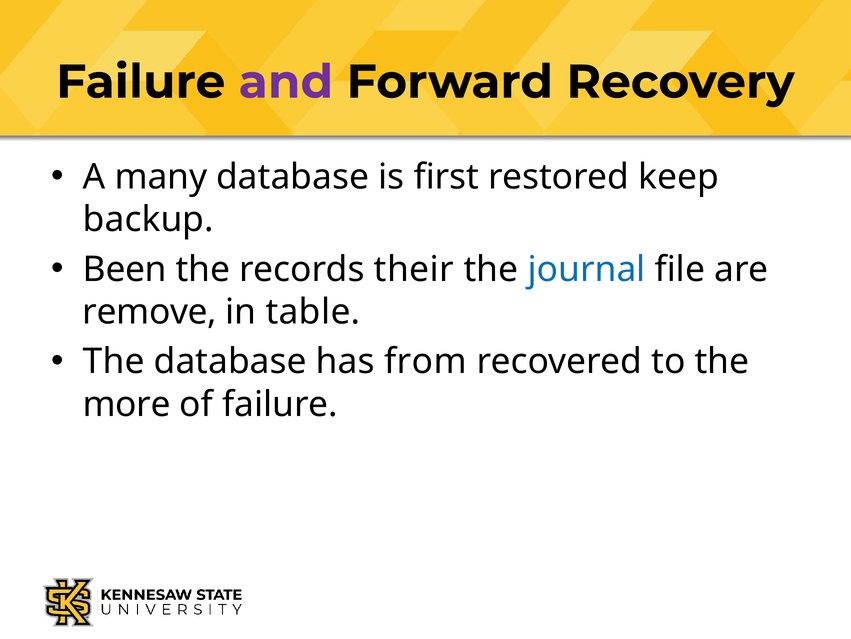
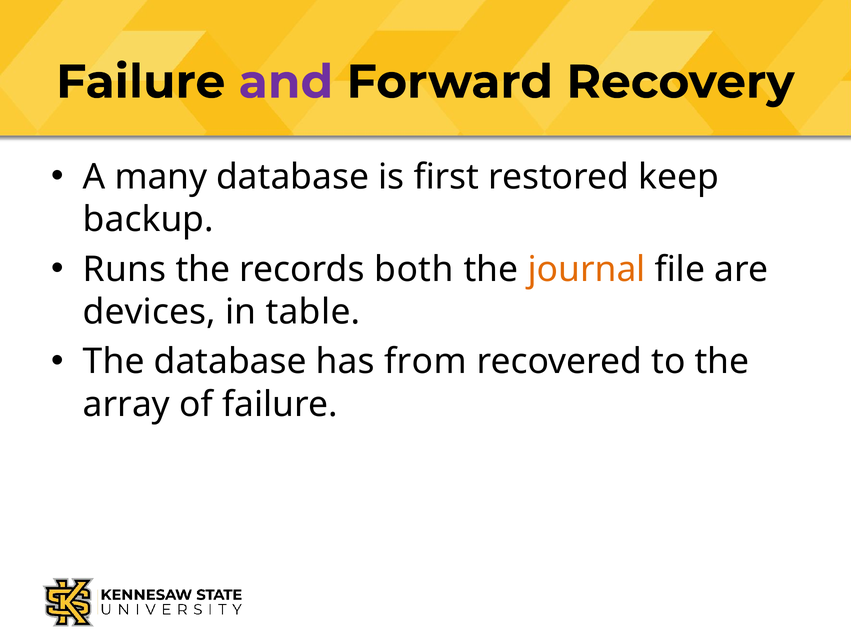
Been: Been -> Runs
their: their -> both
journal colour: blue -> orange
remove: remove -> devices
more: more -> array
